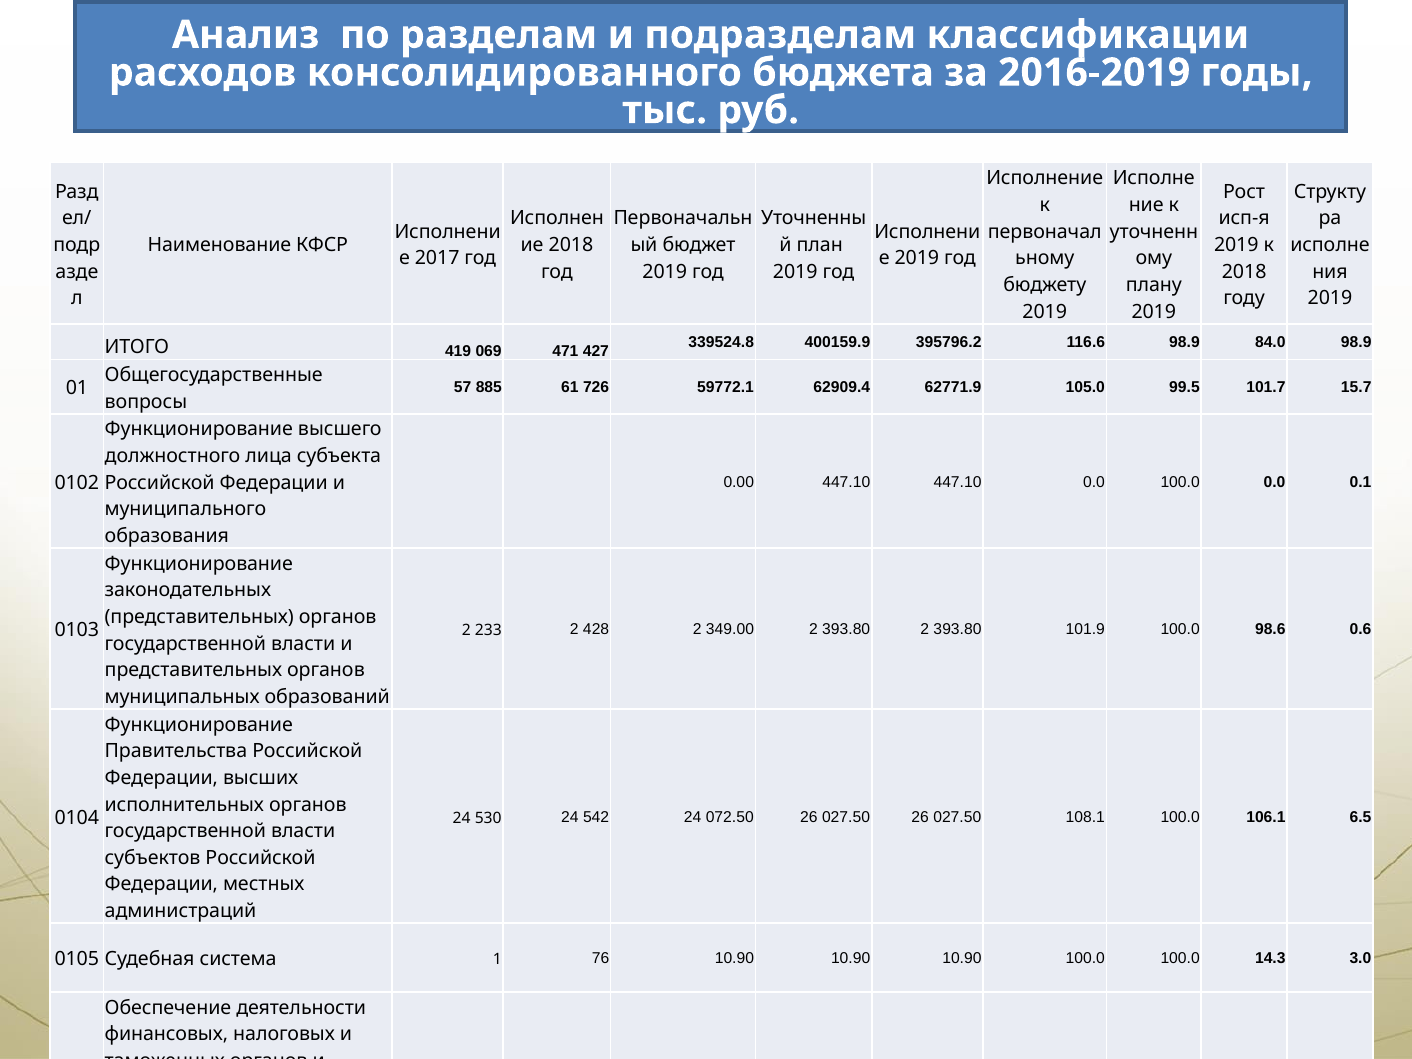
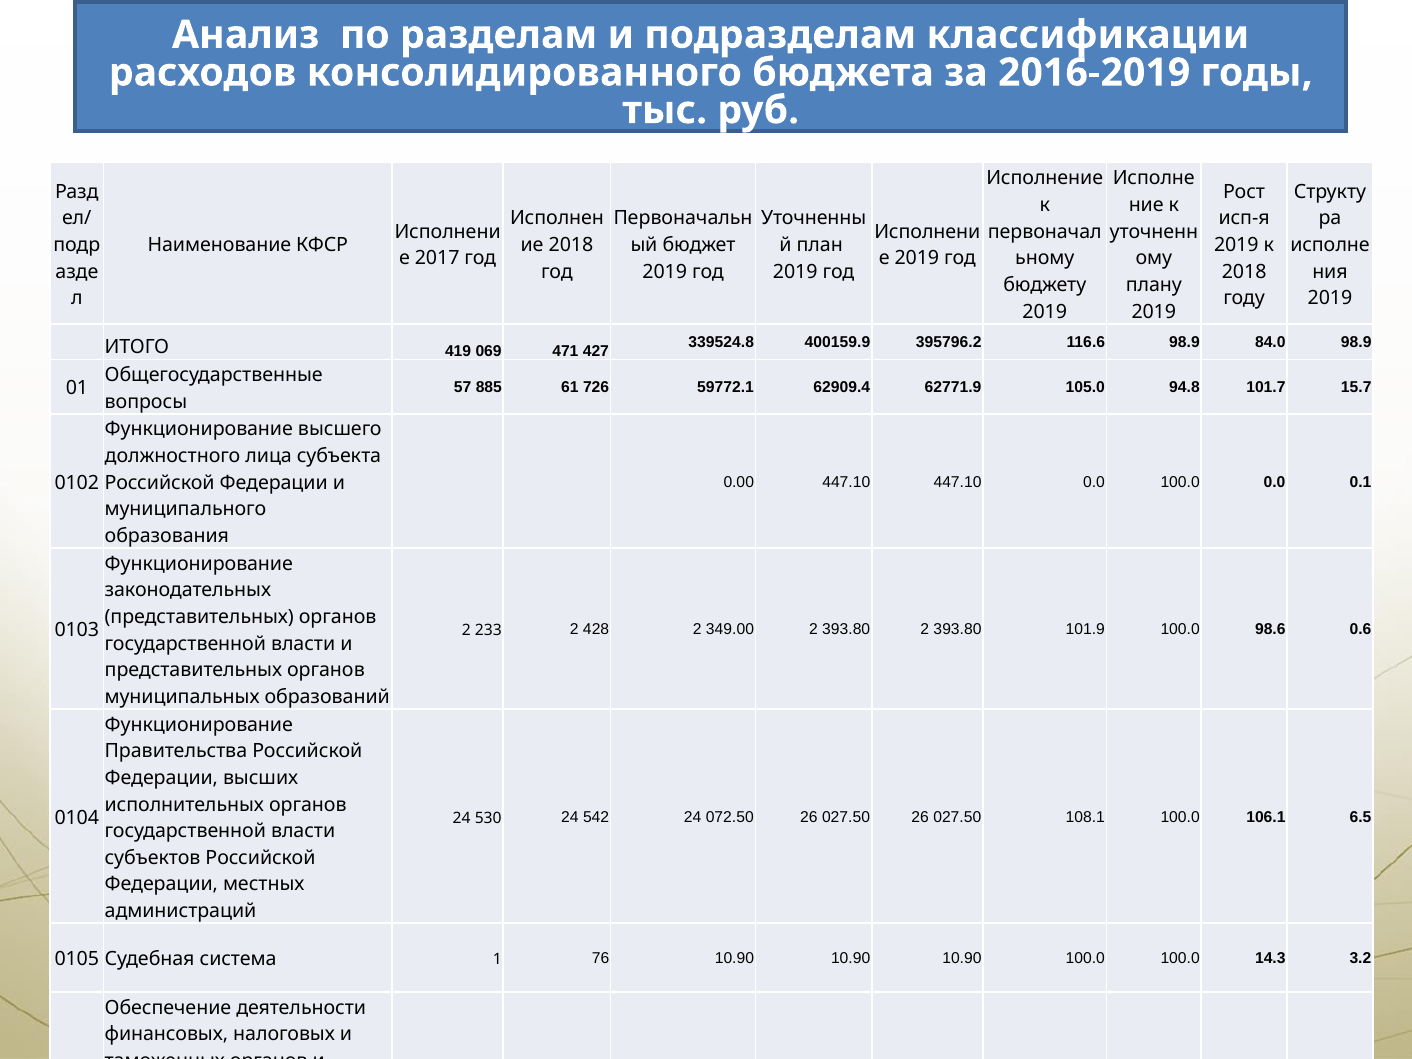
99.5: 99.5 -> 94.8
3.0: 3.0 -> 3.2
